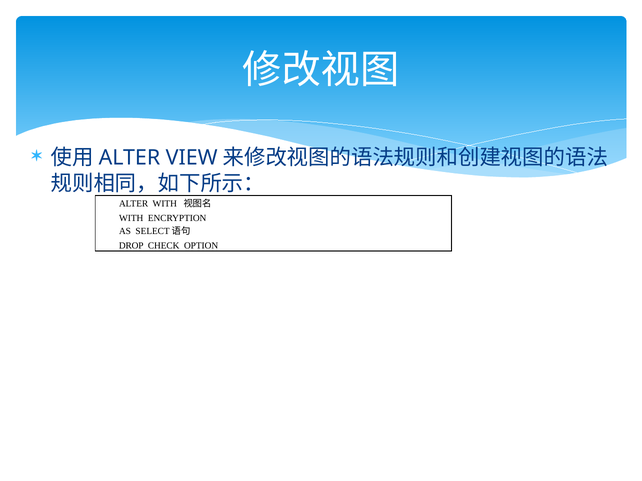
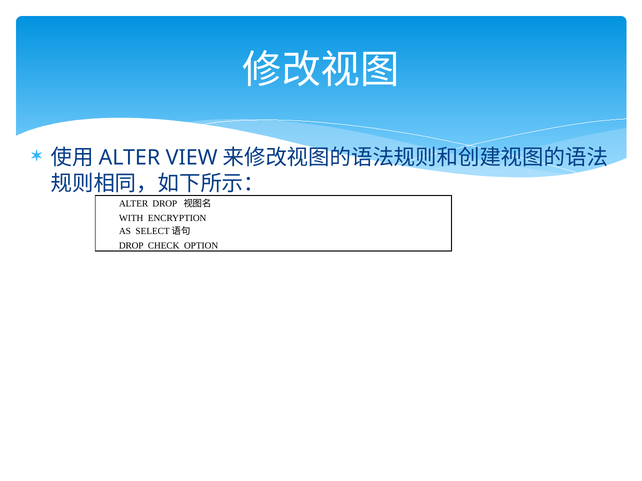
ALTER WITH: WITH -> DROP
